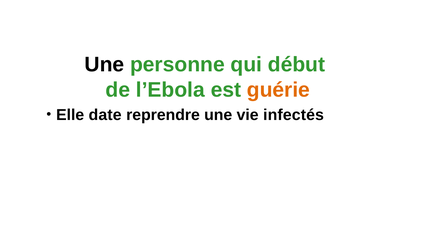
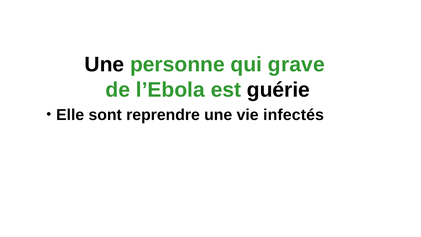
début: début -> grave
guérie colour: orange -> black
date: date -> sont
